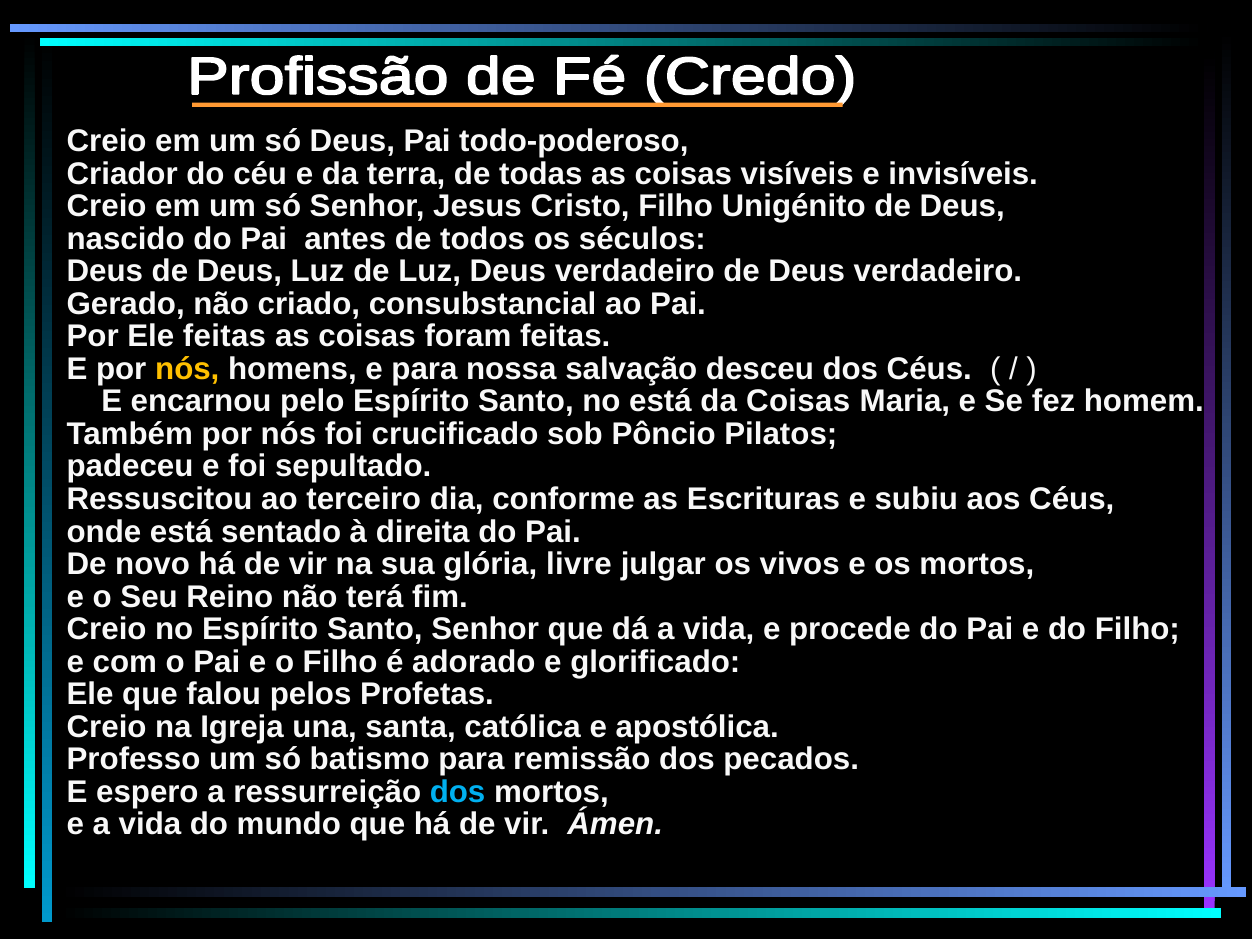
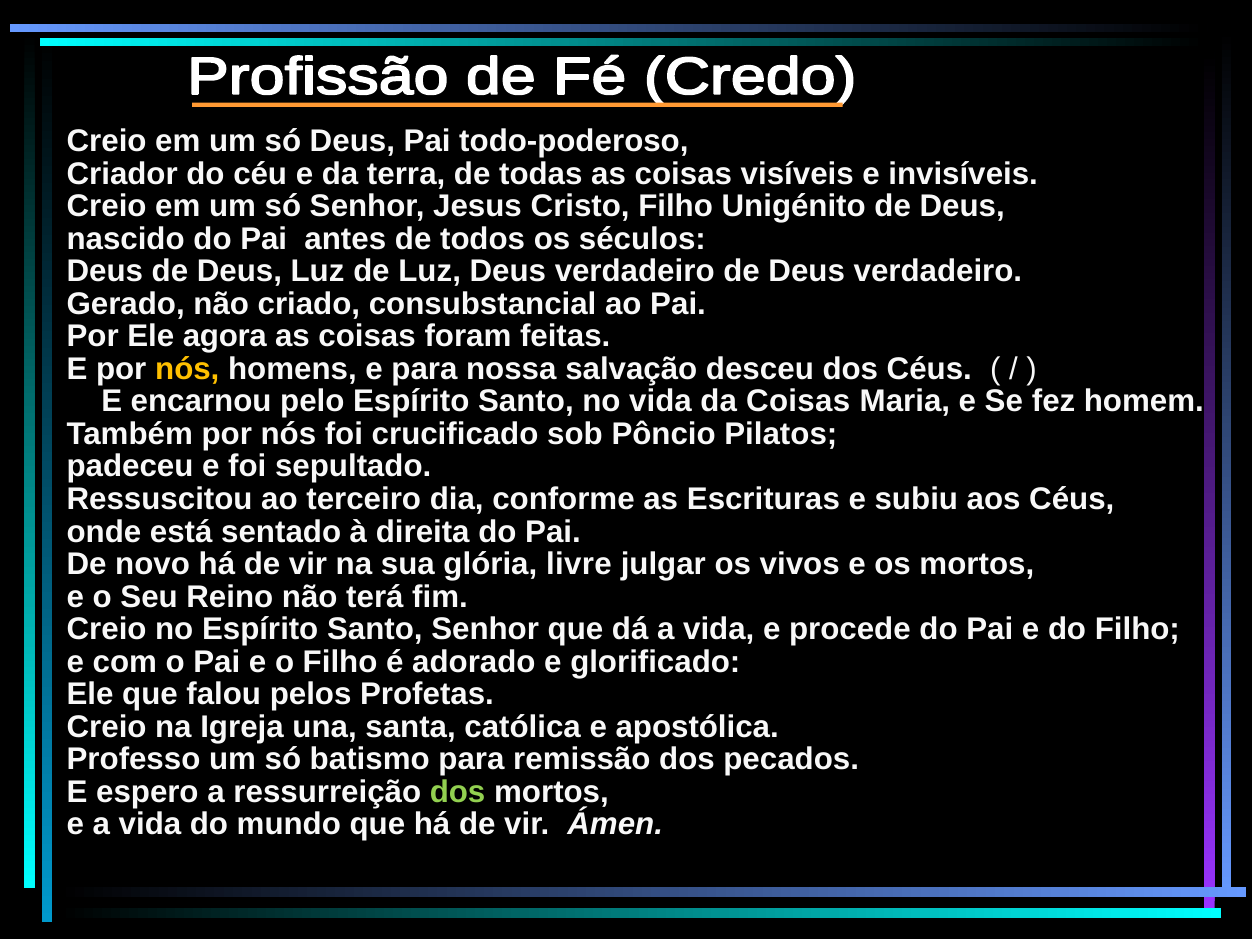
Ele feitas: feitas -> agora
no está: está -> vida
dos at (458, 792) colour: light blue -> light green
